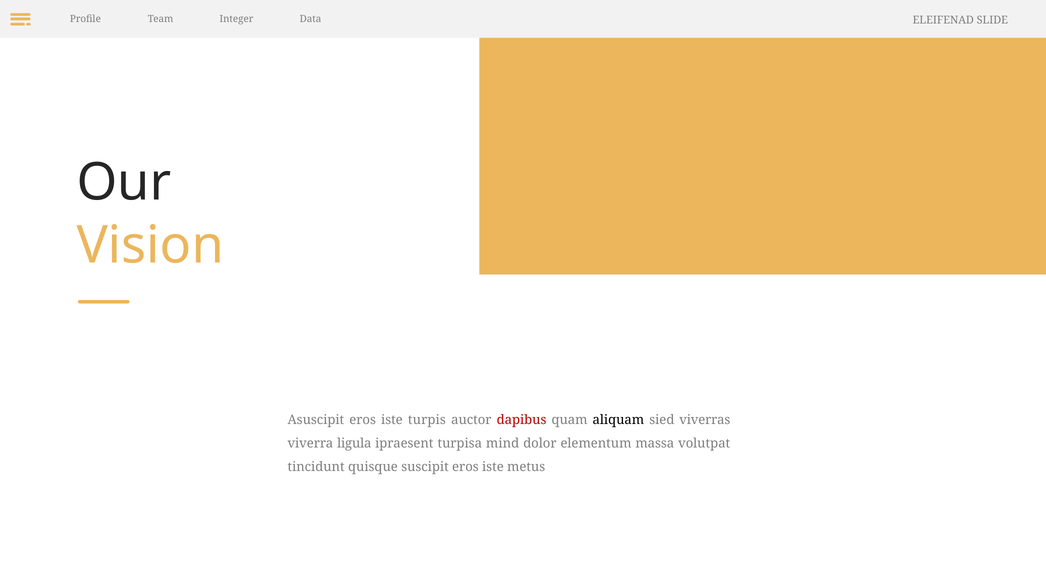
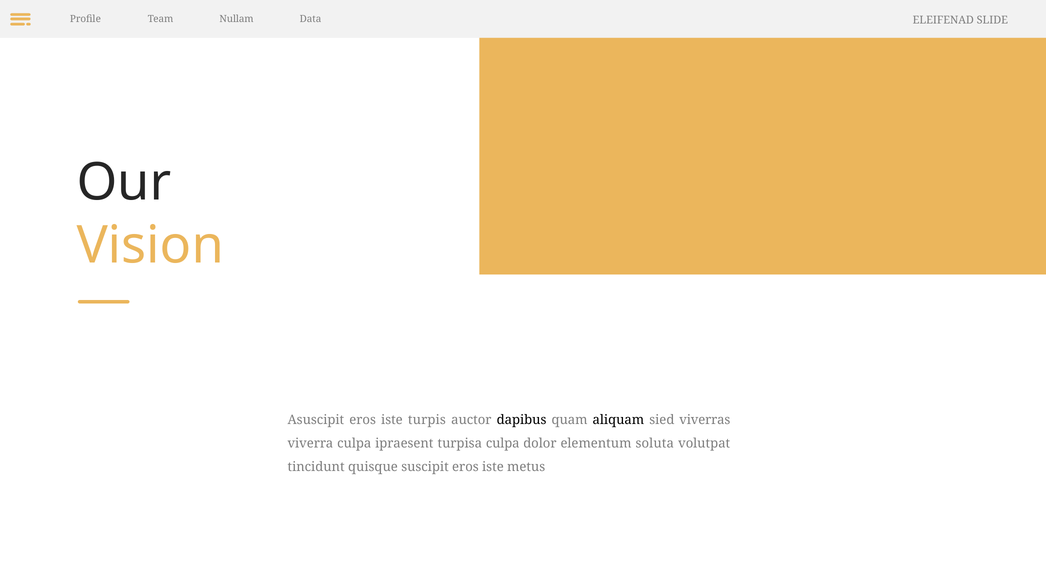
Integer: Integer -> Nullam
dapibus colour: red -> black
viverra ligula: ligula -> culpa
turpisa mind: mind -> culpa
massa: massa -> soluta
